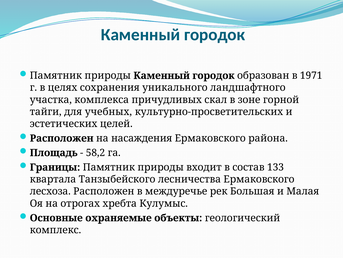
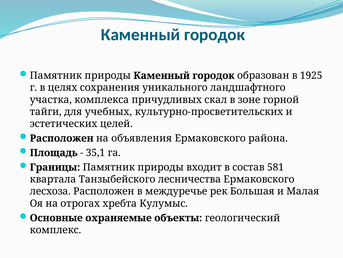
1971: 1971 -> 1925
насаждения: насаждения -> объявления
58,2: 58,2 -> 35,1
133: 133 -> 581
